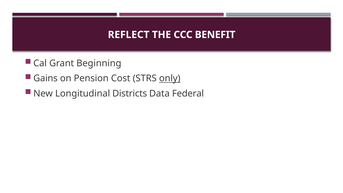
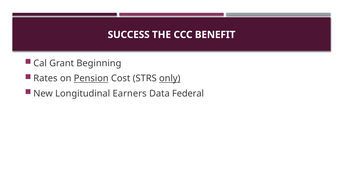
REFLECT: REFLECT -> SUCCESS
Gains: Gains -> Rates
Pension underline: none -> present
Districts: Districts -> Earners
